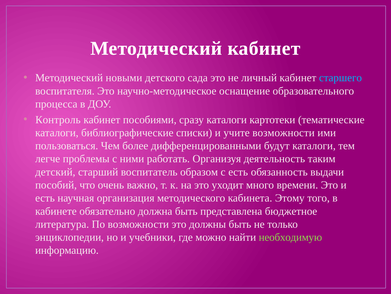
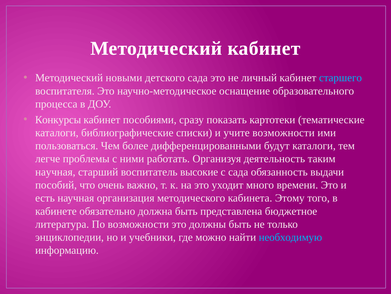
Контроль: Контроль -> Конкурсы
сразу каталоги: каталоги -> показать
детский at (55, 172): детский -> научная
образом: образом -> высокие
с есть: есть -> сада
необходимую colour: light green -> light blue
